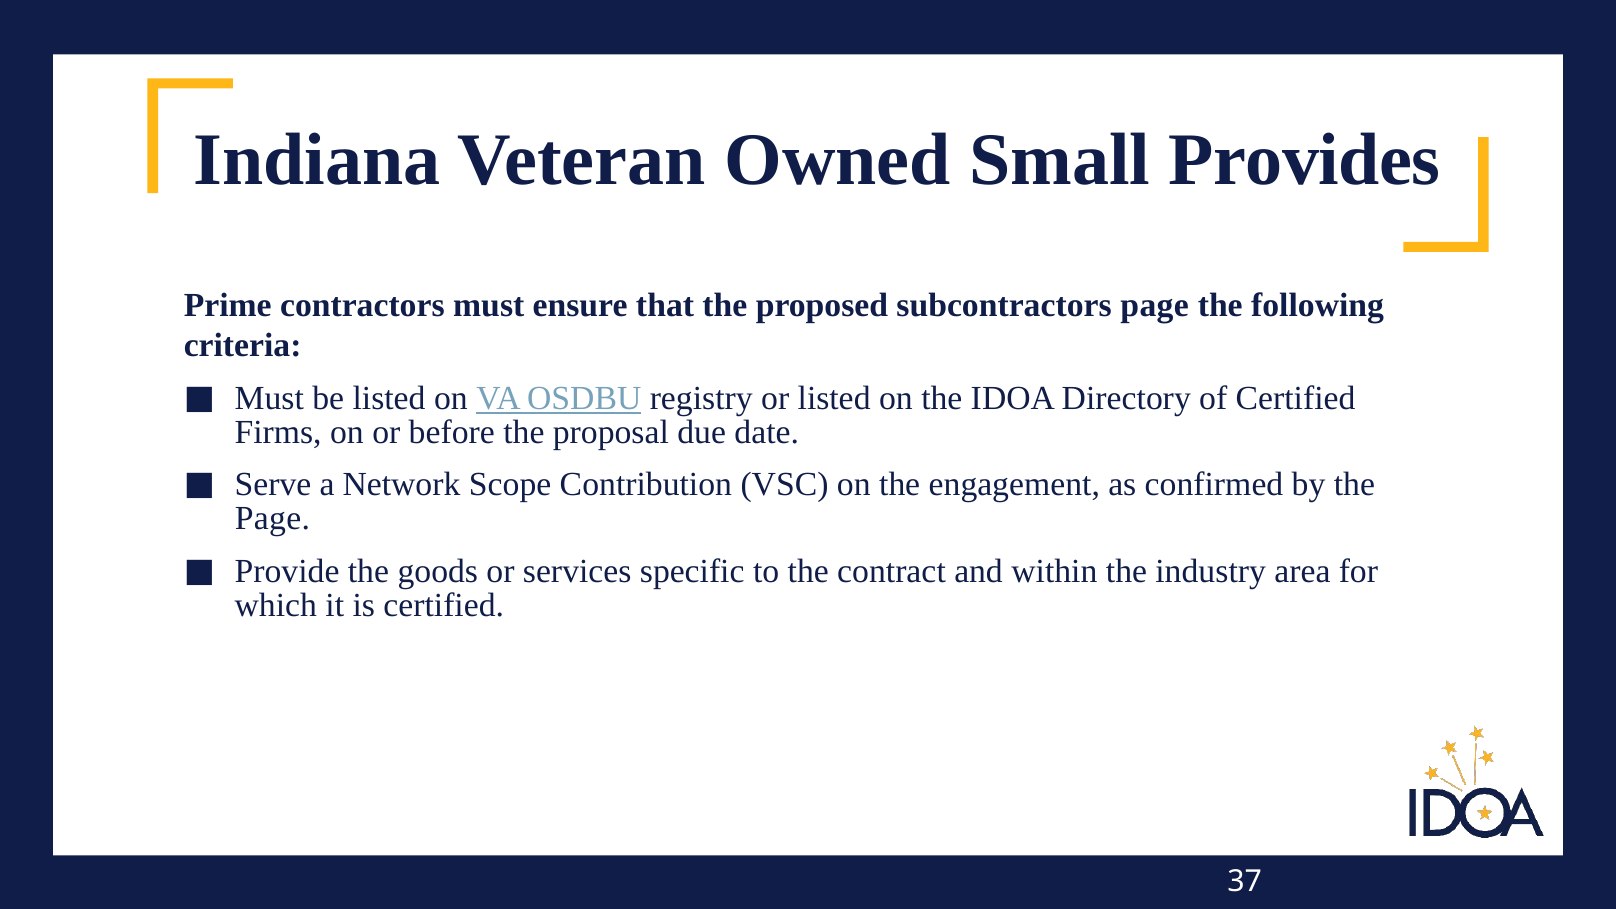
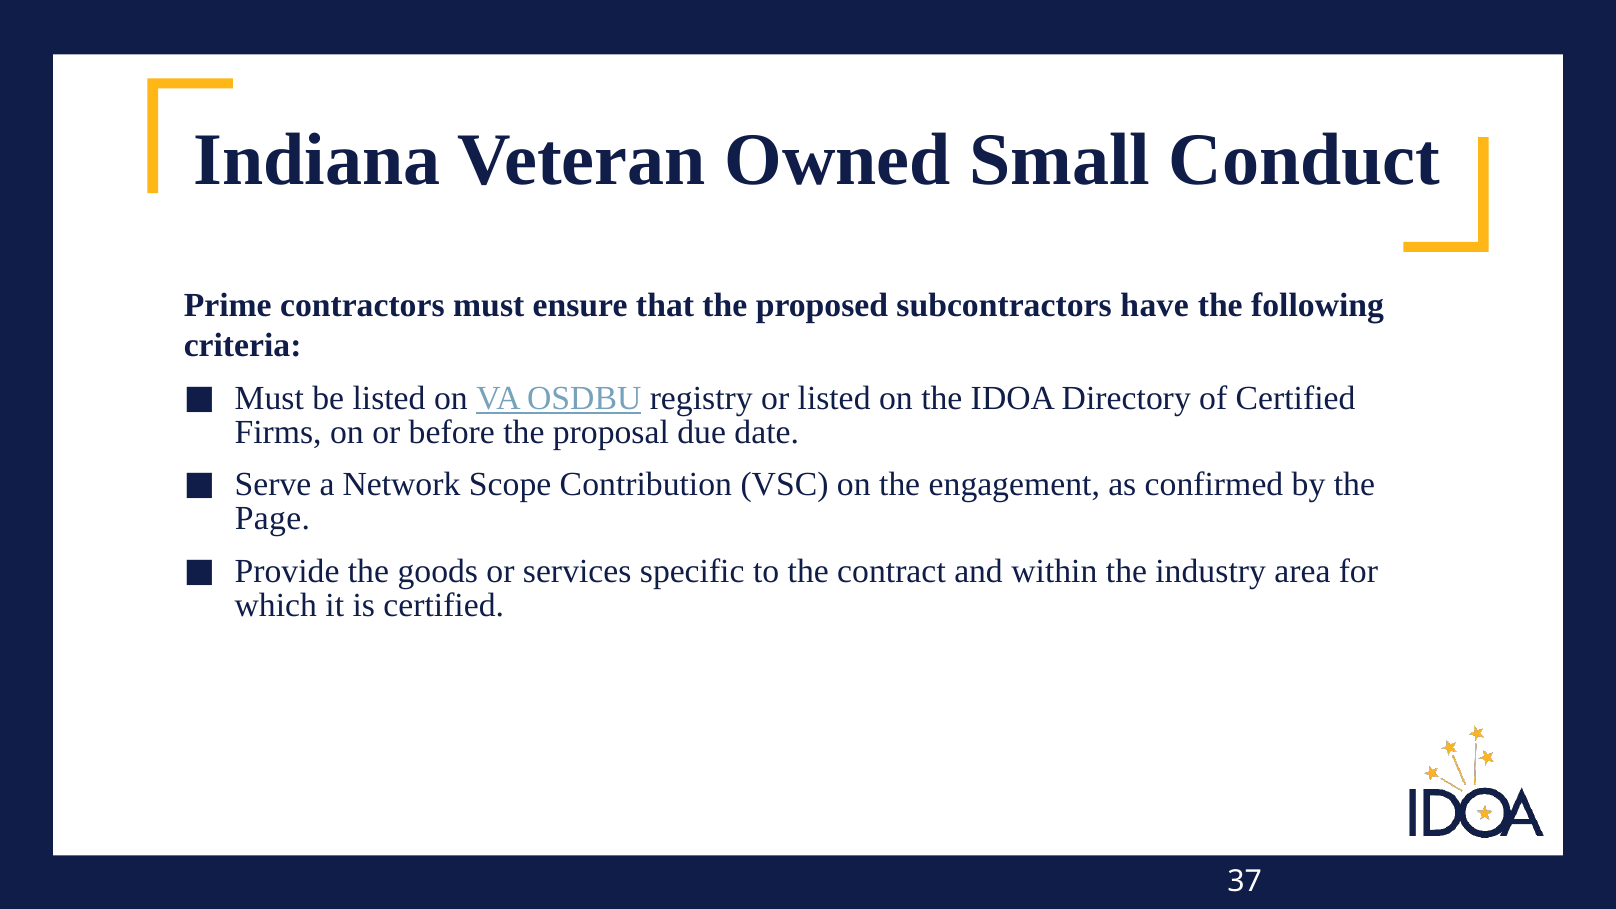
Provides: Provides -> Conduct
subcontractors page: page -> have
